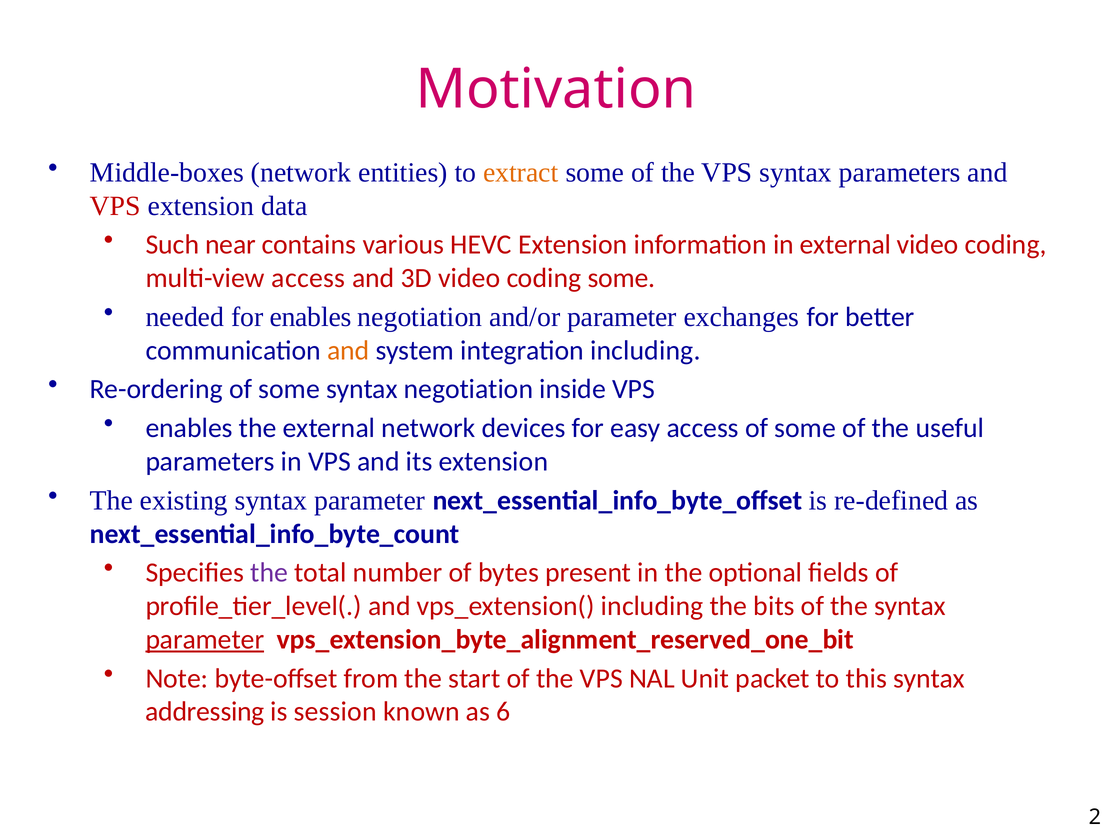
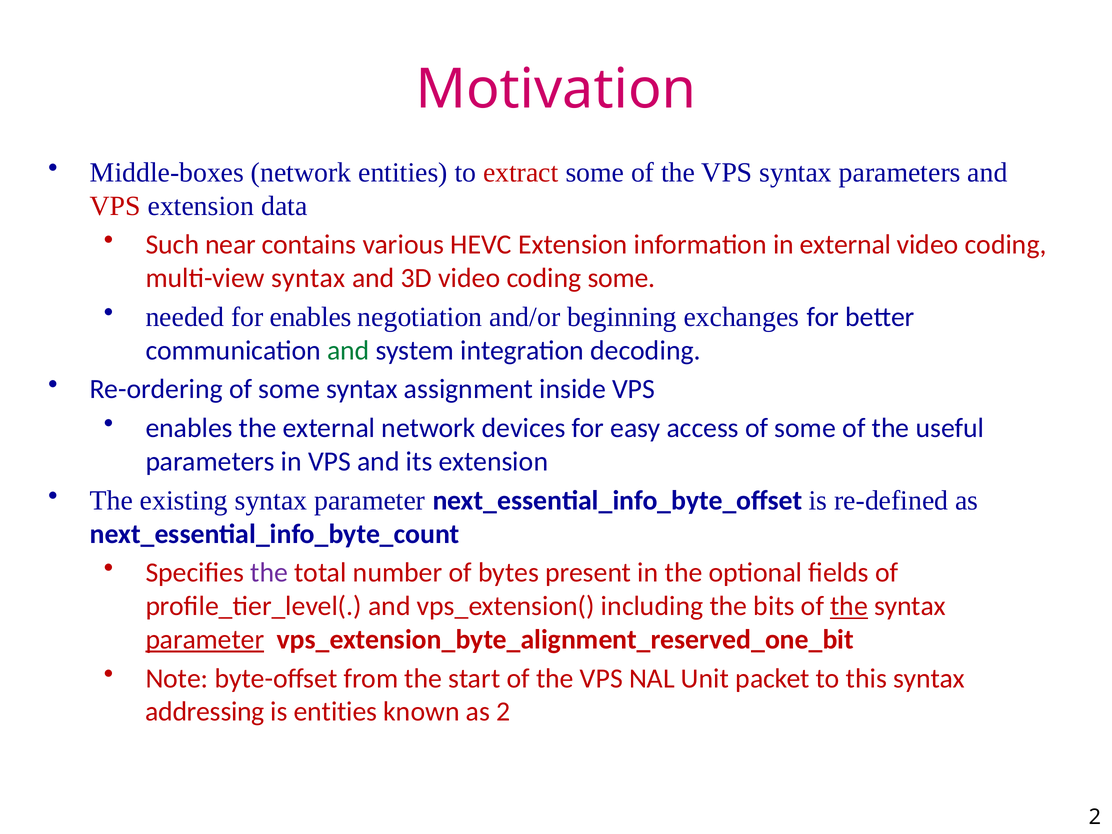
extract colour: orange -> red
multi-view access: access -> syntax
and/or parameter: parameter -> beginning
and at (348, 350) colour: orange -> green
integration including: including -> decoding
syntax negotiation: negotiation -> assignment
the at (849, 606) underline: none -> present
is session: session -> entities
as 6: 6 -> 2
